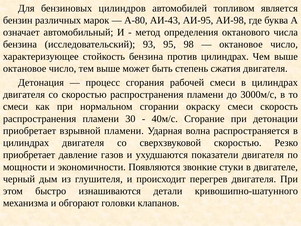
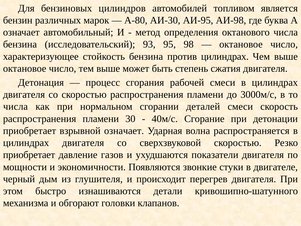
АИ-43: АИ-43 -> АИ-30
смеси at (16, 107): смеси -> числа
окраску: окраску -> деталей
взрывной пламени: пламени -> означает
